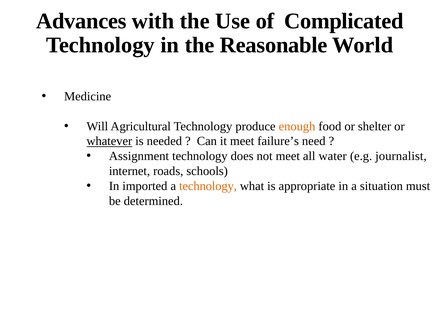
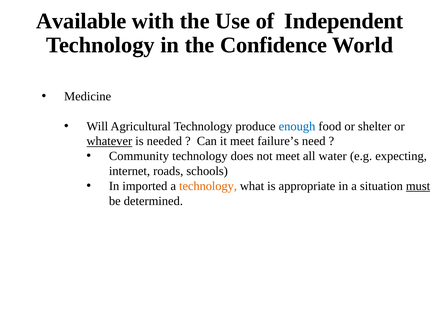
Advances: Advances -> Available
Complicated: Complicated -> Independent
Reasonable: Reasonable -> Confidence
enough colour: orange -> blue
Assignment: Assignment -> Community
journalist: journalist -> expecting
must underline: none -> present
